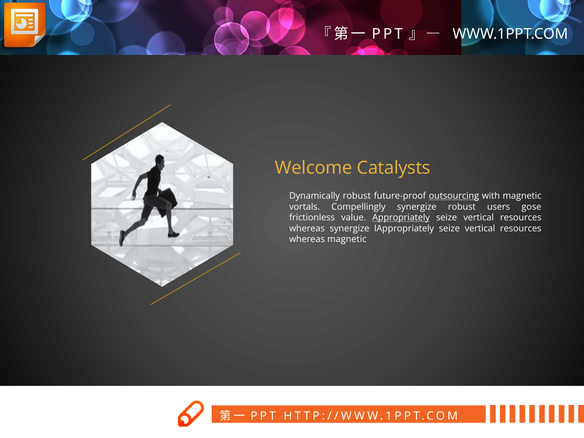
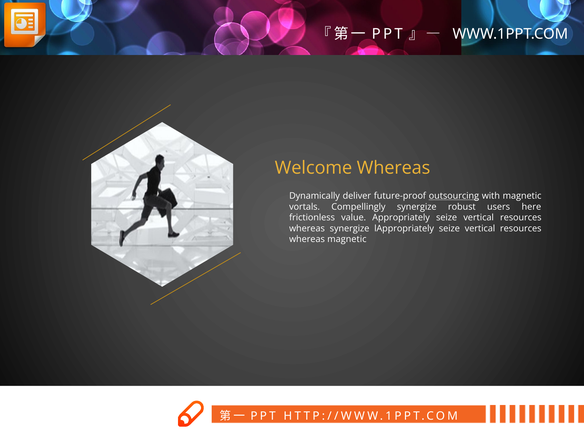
Welcome Catalysts: Catalysts -> Whereas
Dynamically robust: robust -> deliver
gose: gose -> here
Appropriately underline: present -> none
